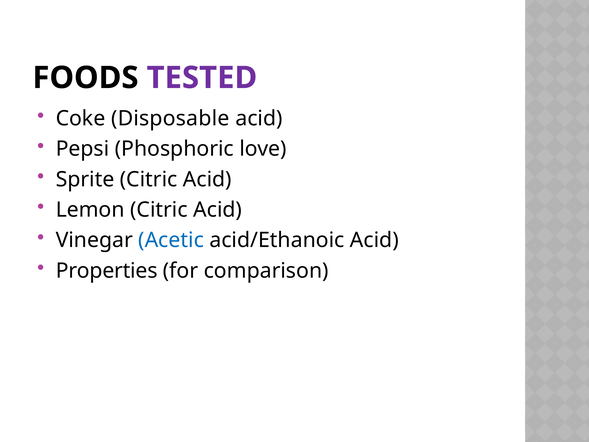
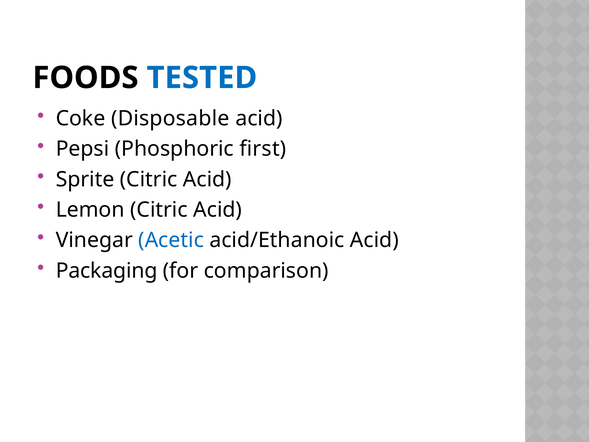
TESTED colour: purple -> blue
love: love -> first
Properties: Properties -> Packaging
